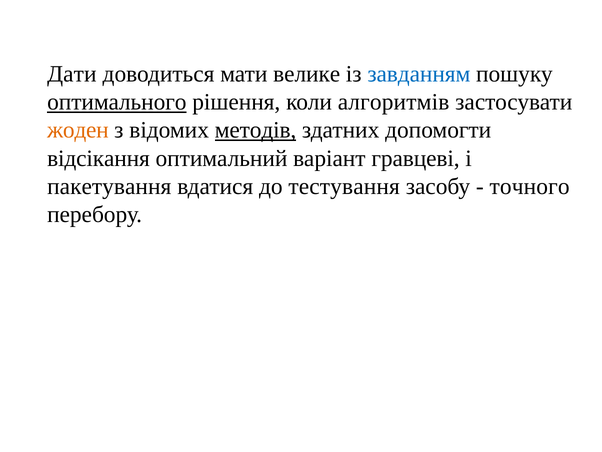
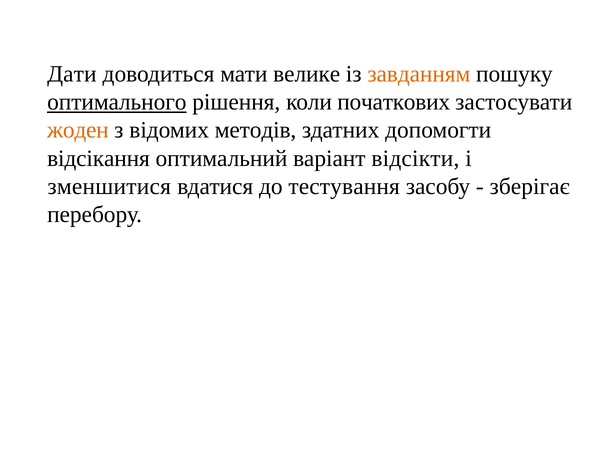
завданням colour: blue -> orange
алгоритмів: алгоритмів -> початкових
методів underline: present -> none
гравцеві: гравцеві -> відсікти
пакетування: пакетування -> зменшитися
точного: точного -> зберігає
